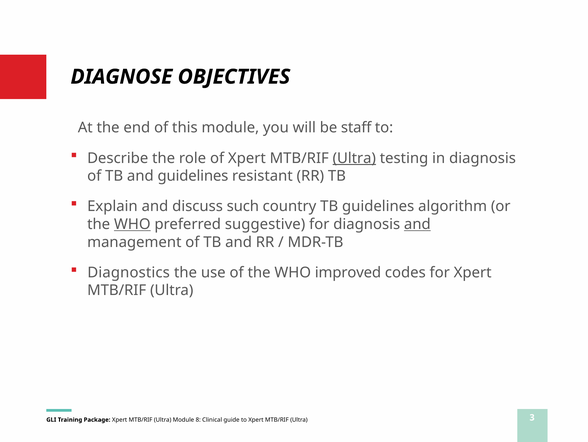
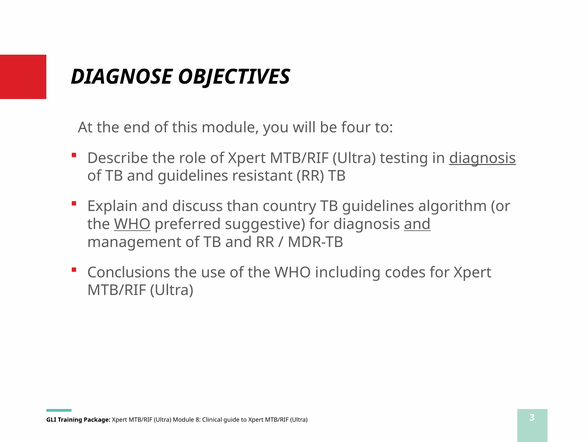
staff: staff -> four
Ultra at (354, 158) underline: present -> none
diagnosis at (482, 158) underline: none -> present
such: such -> than
Diagnostics: Diagnostics -> Conclusions
improved: improved -> including
